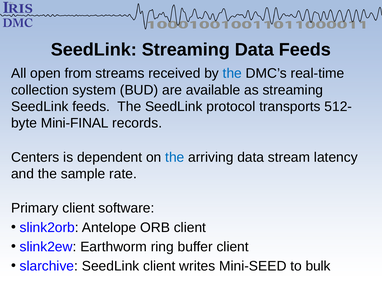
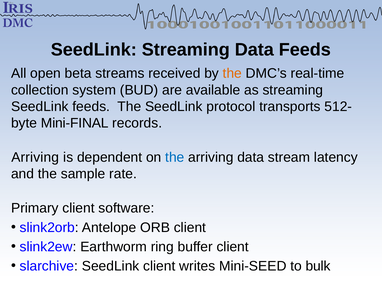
from: from -> beta
the at (232, 73) colour: blue -> orange
Centers at (35, 157): Centers -> Arriving
